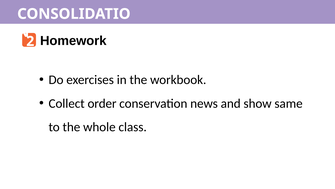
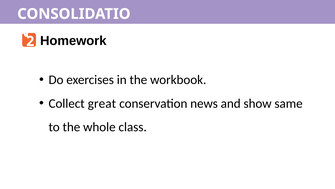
order: order -> great
